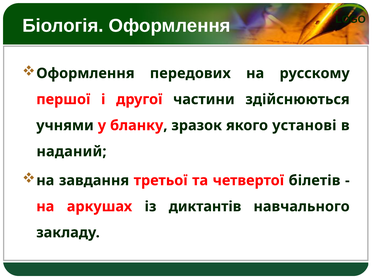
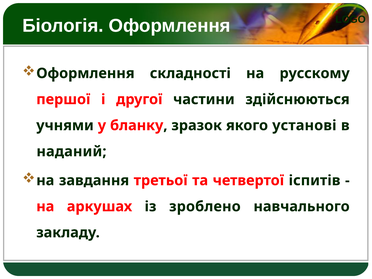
передових: передових -> складності
білетів: білетів -> іспитів
диктантів: диктантів -> зроблено
